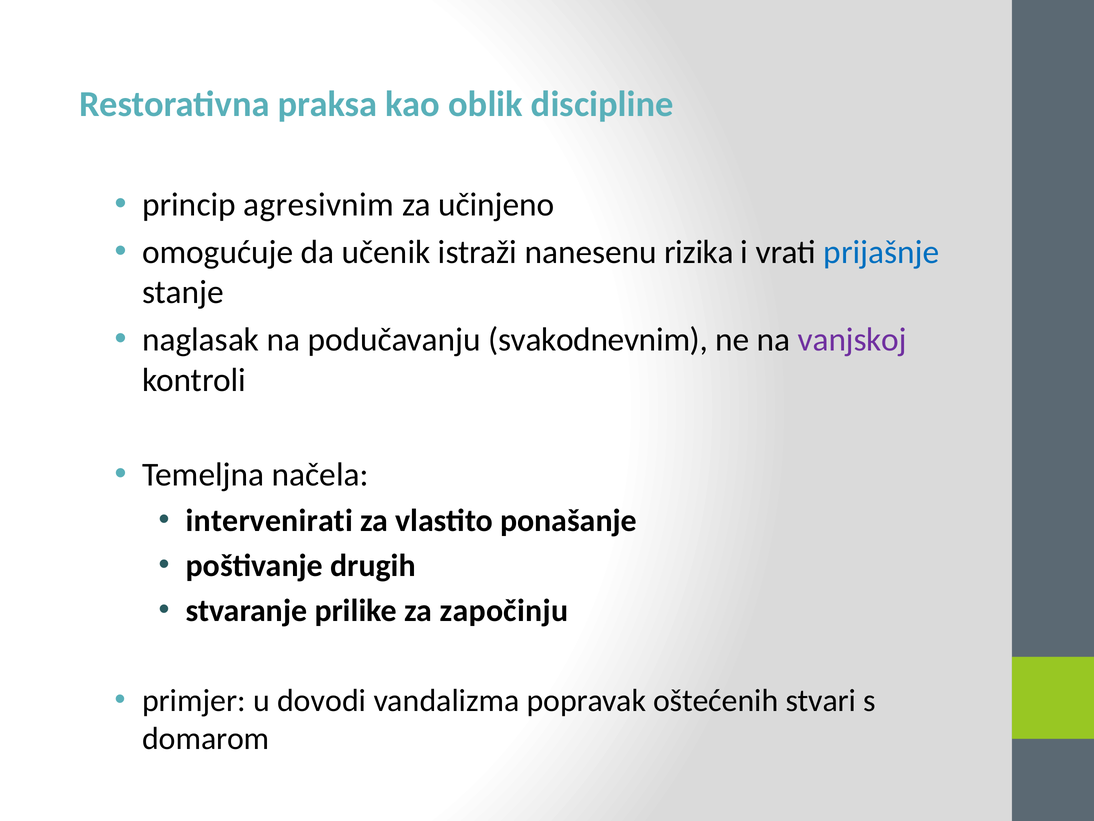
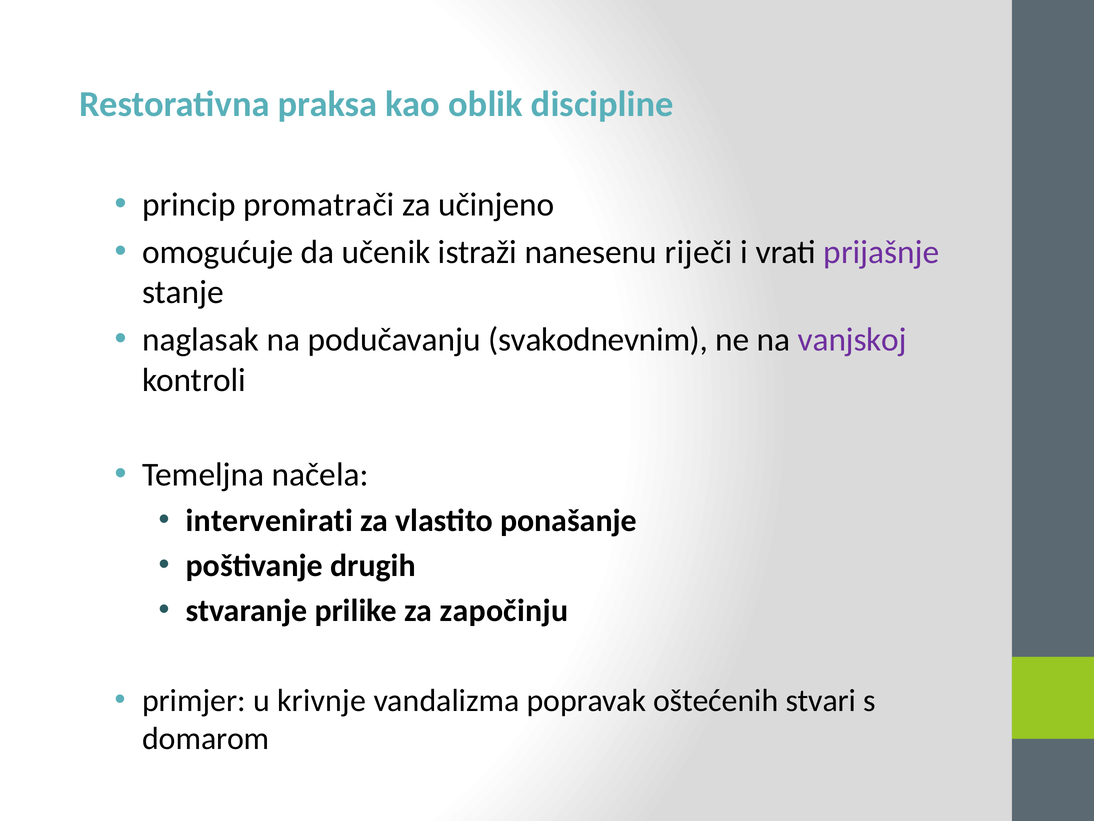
agresivnim: agresivnim -> promatrači
rizika: rizika -> riječi
prijašnje colour: blue -> purple
dovodi: dovodi -> krivnje
